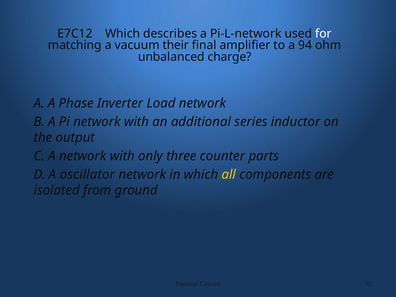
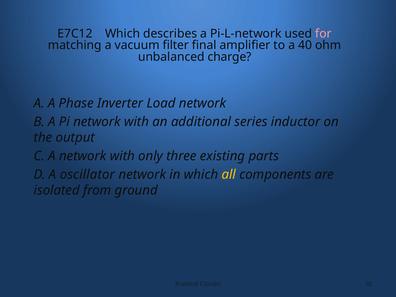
for colour: white -> pink
their: their -> filter
94: 94 -> 40
counter: counter -> existing
